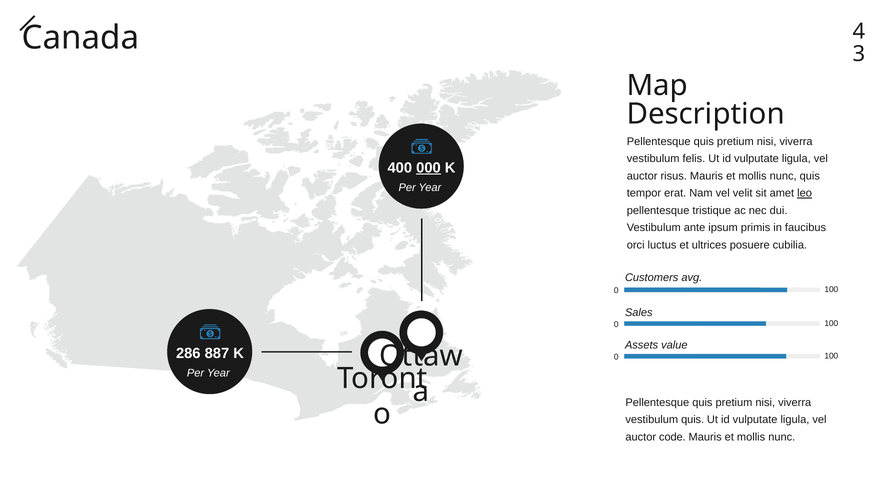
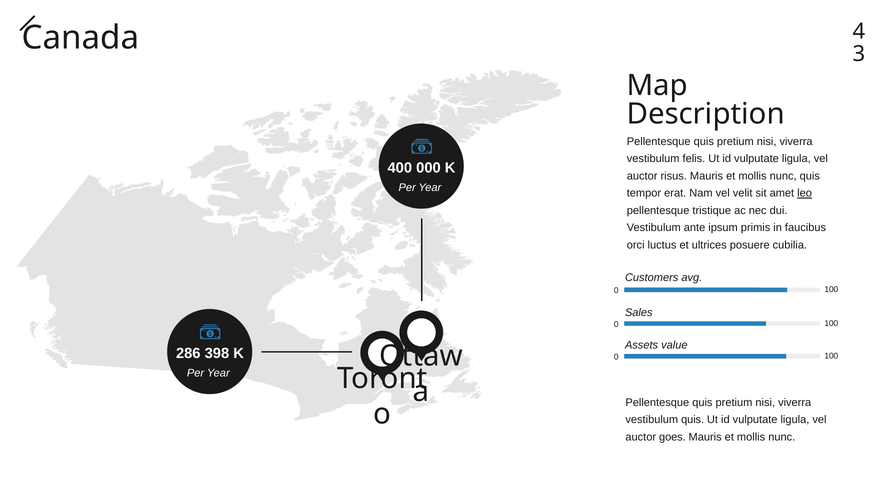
000 underline: present -> none
887: 887 -> 398
code: code -> goes
